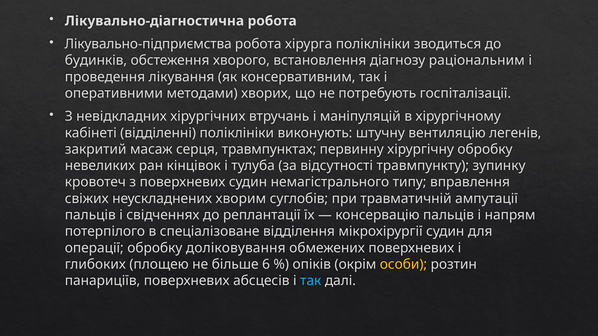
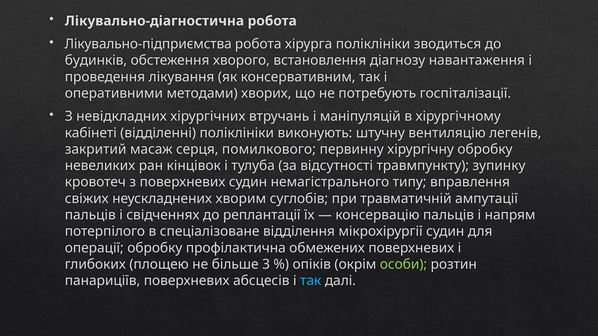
раціональним: раціональним -> навантаження
травмпунктах: травмпунктах -> помилкового
доліковування: доліковування -> профілактична
6: 6 -> 3
особи colour: yellow -> light green
